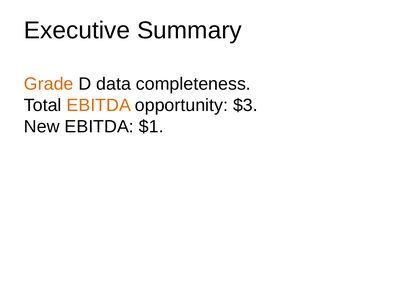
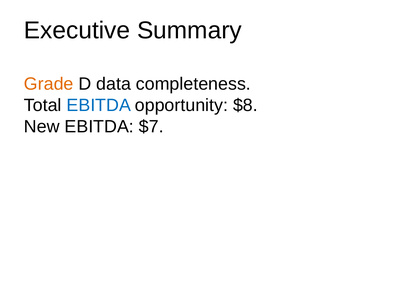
EBITDA at (99, 105) colour: orange -> blue
$3: $3 -> $8
$1: $1 -> $7
